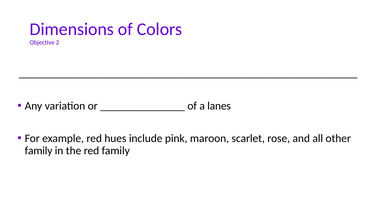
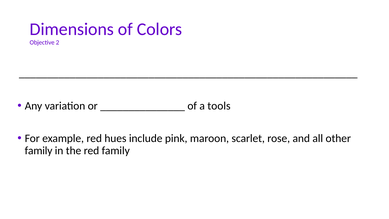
lanes: lanes -> tools
